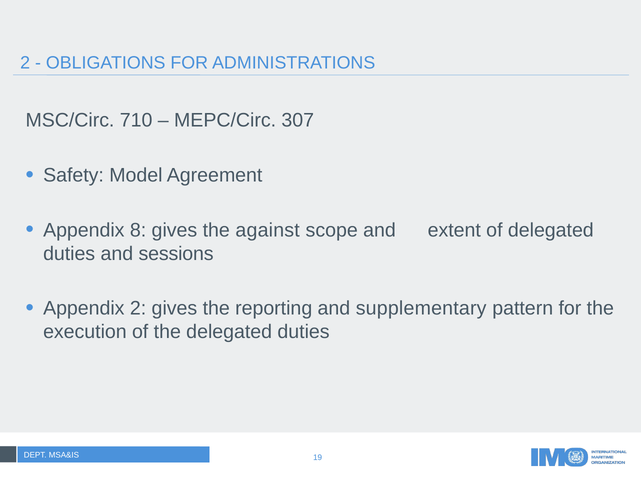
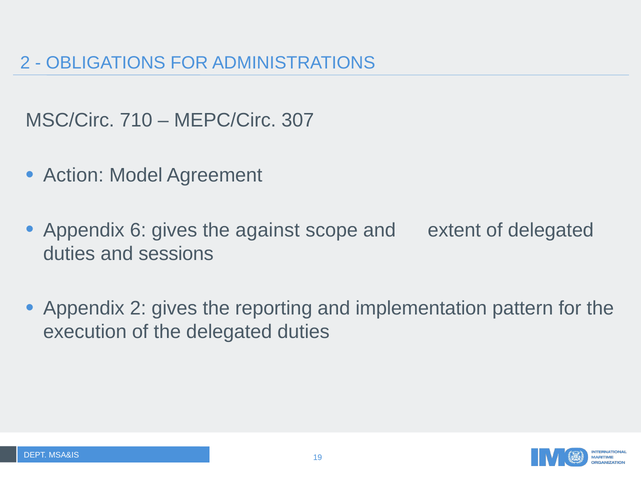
Safety: Safety -> Action
8: 8 -> 6
supplementary: supplementary -> implementation
